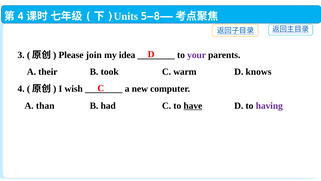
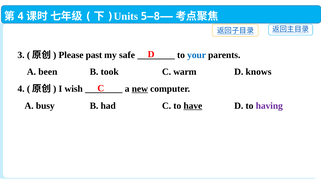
join: join -> past
idea: idea -> safe
your colour: purple -> blue
their: their -> been
new underline: none -> present
than: than -> busy
